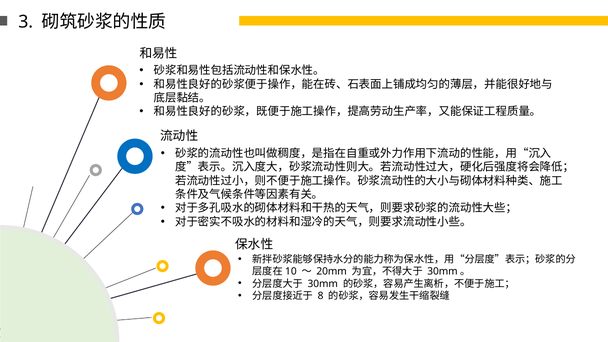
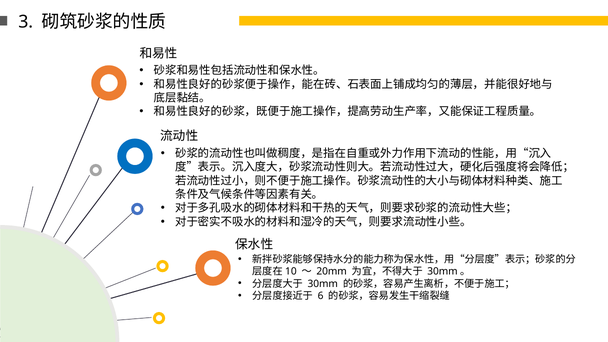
8: 8 -> 6
